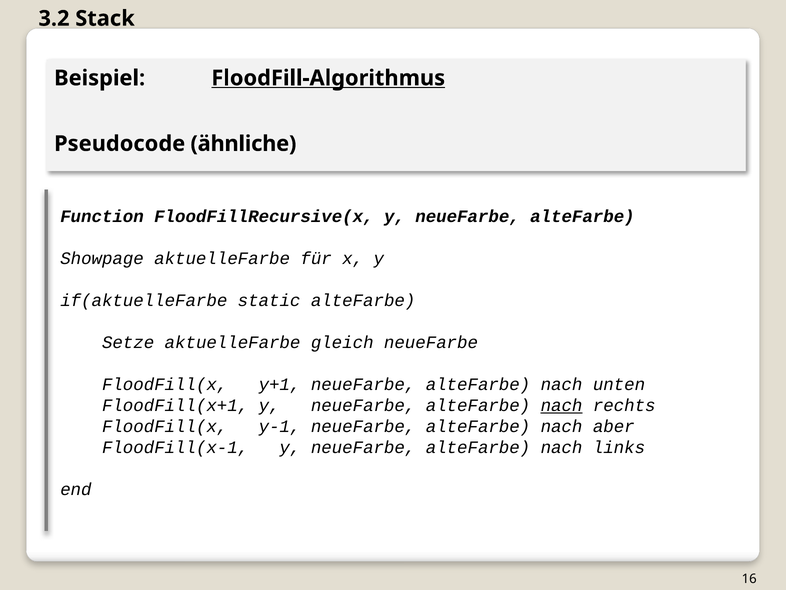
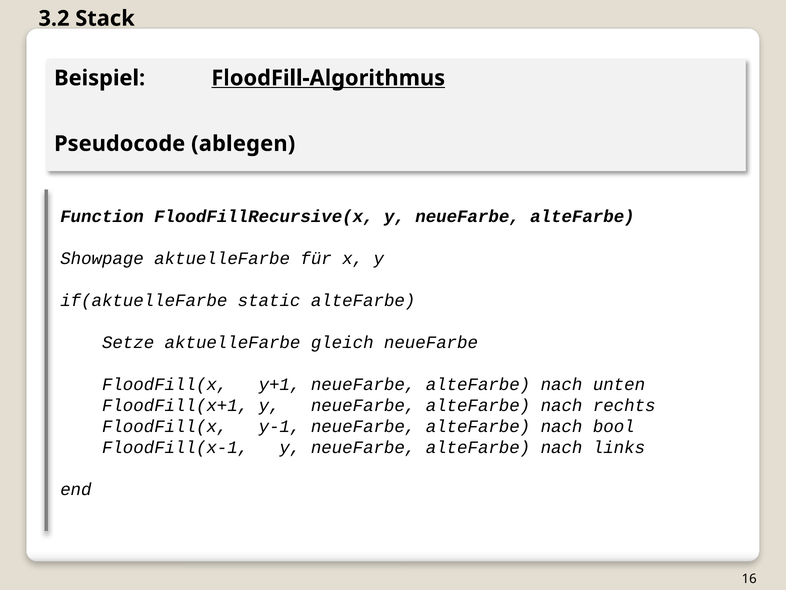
ähnliche: ähnliche -> ablegen
nach at (562, 405) underline: present -> none
aber: aber -> bool
